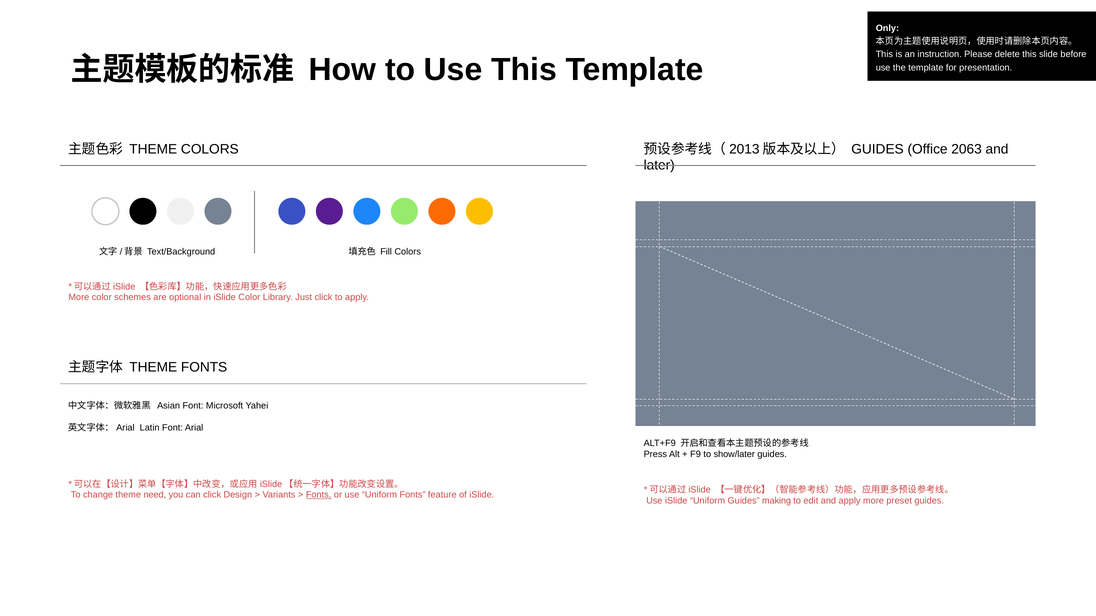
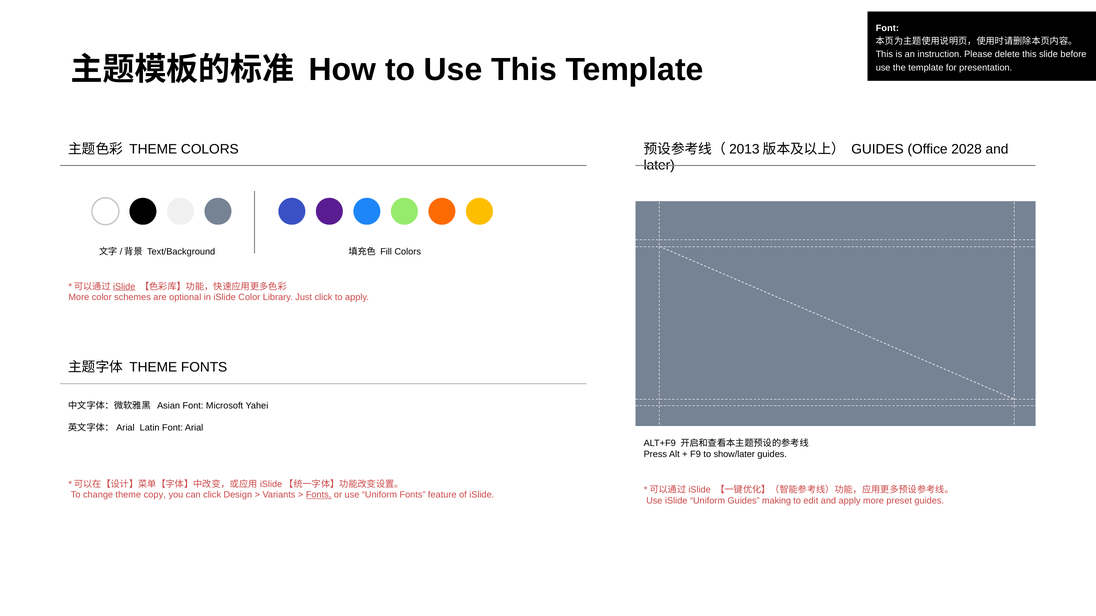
Only at (887, 28): Only -> Font
2063: 2063 -> 2028
iSlide at (124, 287) underline: none -> present
need: need -> copy
